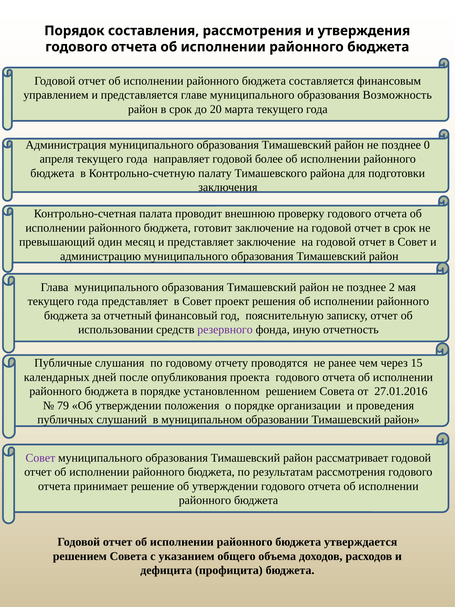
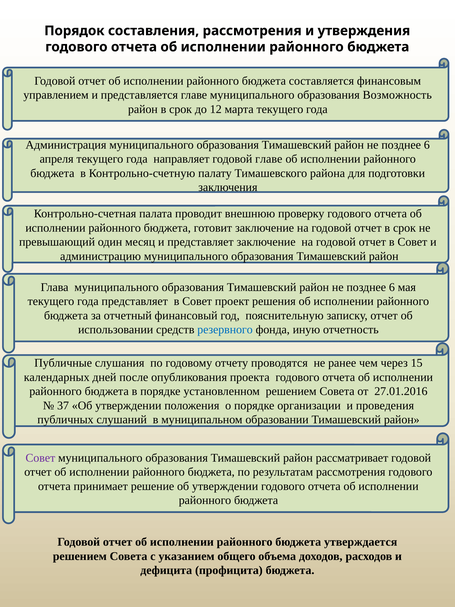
20: 20 -> 12
0 at (427, 145): 0 -> 6
годовой более: более -> главе
2 at (392, 287): 2 -> 6
резервного colour: purple -> blue
79: 79 -> 37
